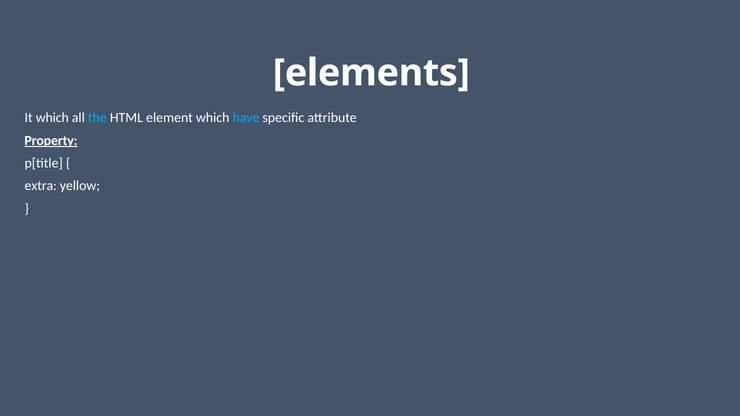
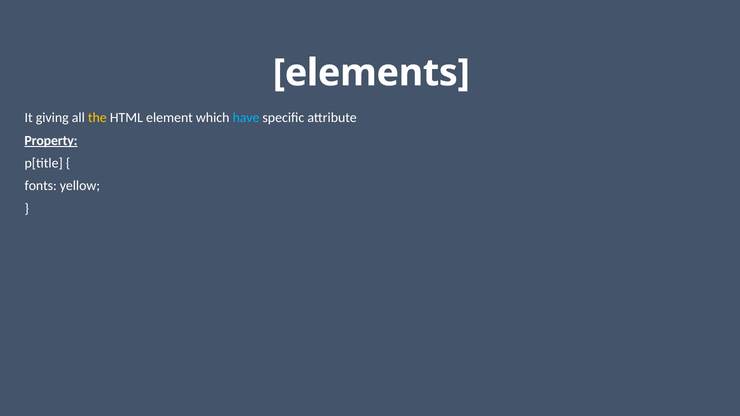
It which: which -> giving
the colour: light blue -> yellow
extra: extra -> fonts
